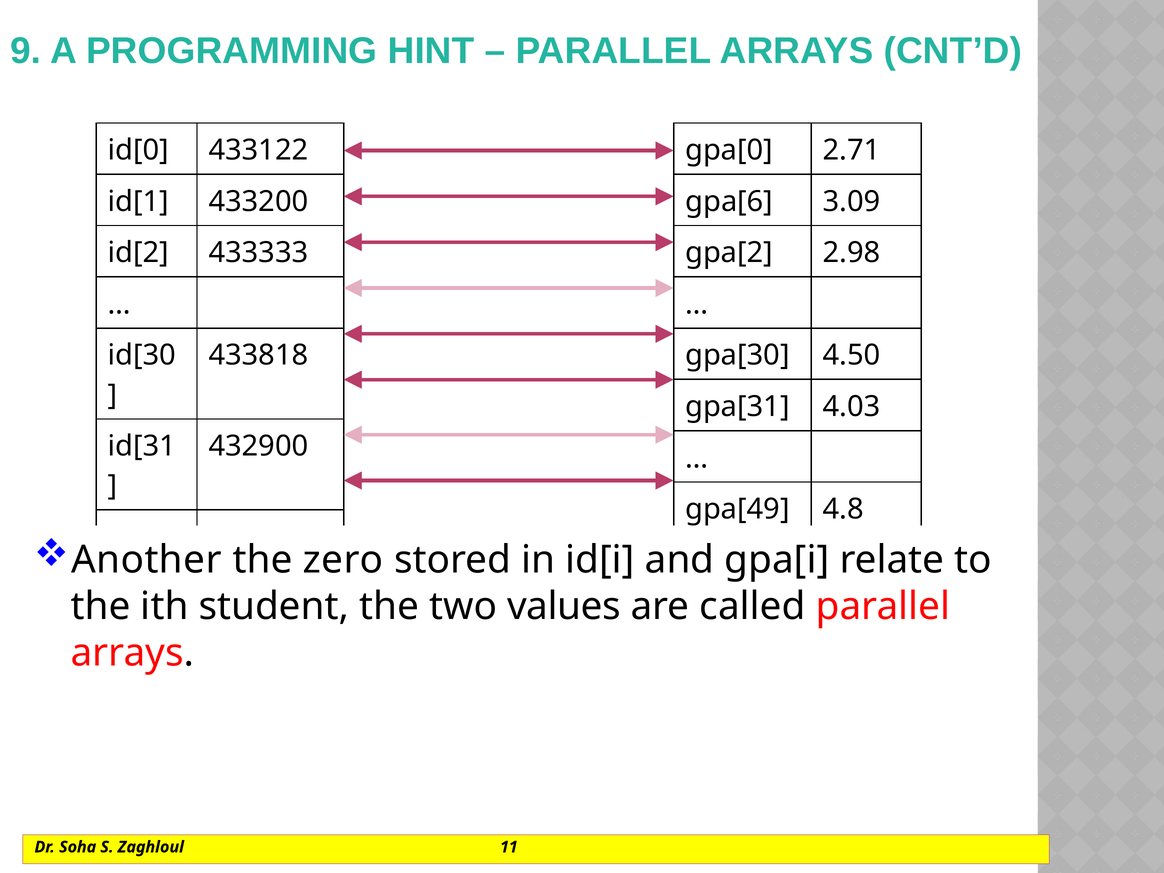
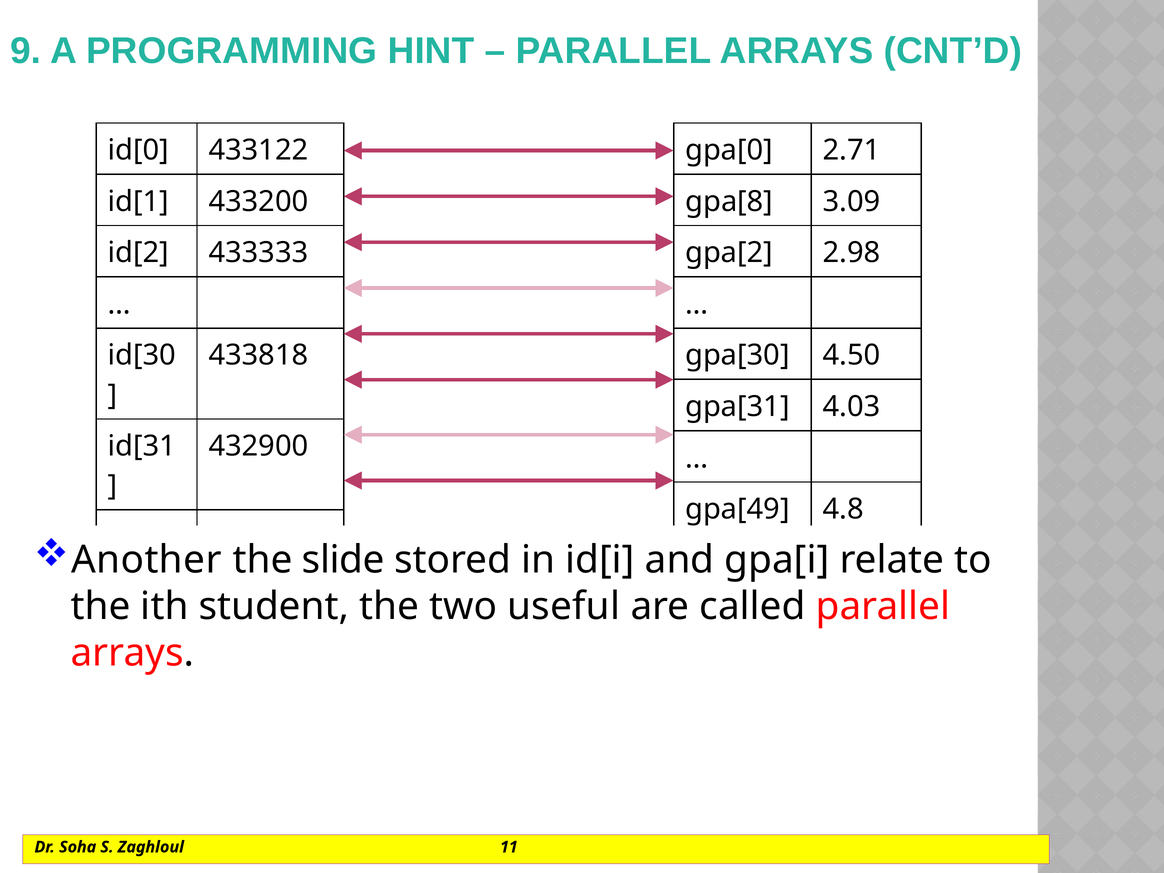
gpa[6: gpa[6 -> gpa[8
zero: zero -> slide
values: values -> useful
